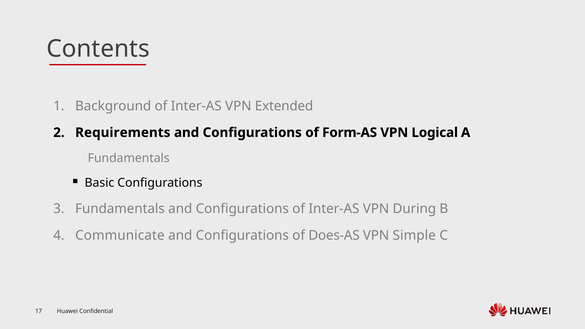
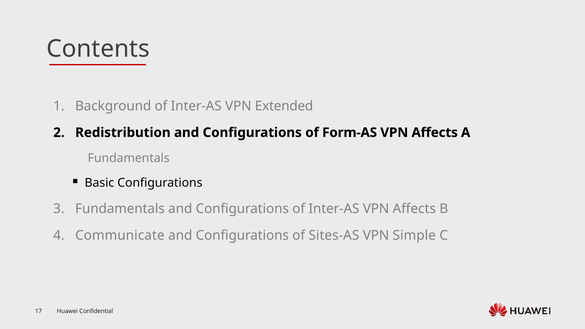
Requirements: Requirements -> Redistribution
Logical at (435, 133): Logical -> Affects
Inter-AS VPN During: During -> Affects
Does-AS: Does-AS -> Sites-AS
